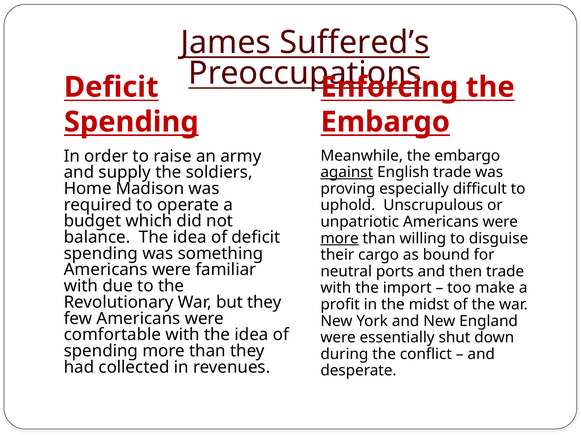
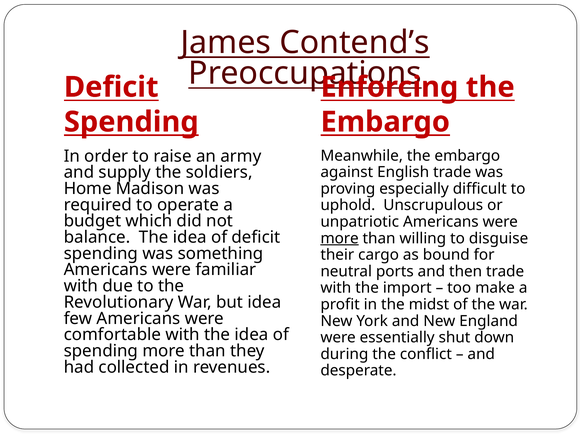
Suffered’s: Suffered’s -> Contend’s
against underline: present -> none
but they: they -> idea
